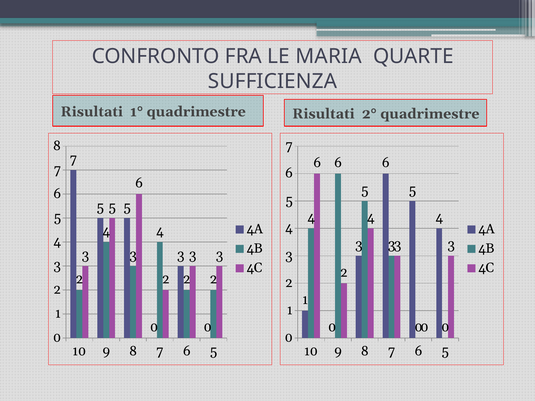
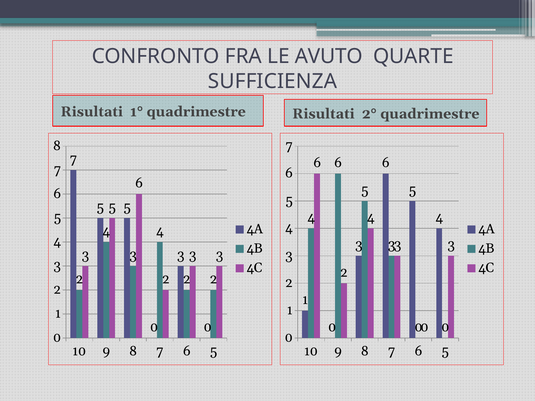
MARIA: MARIA -> AVUTO
